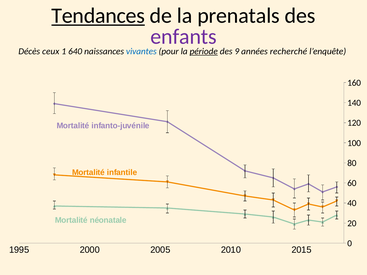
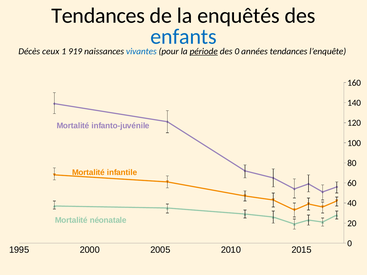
Tendances at (98, 16) underline: present -> none
prenatals: prenatals -> enquêtés
enfants colour: purple -> blue
640: 640 -> 919
des 9: 9 -> 0
années recherché: recherché -> tendances
